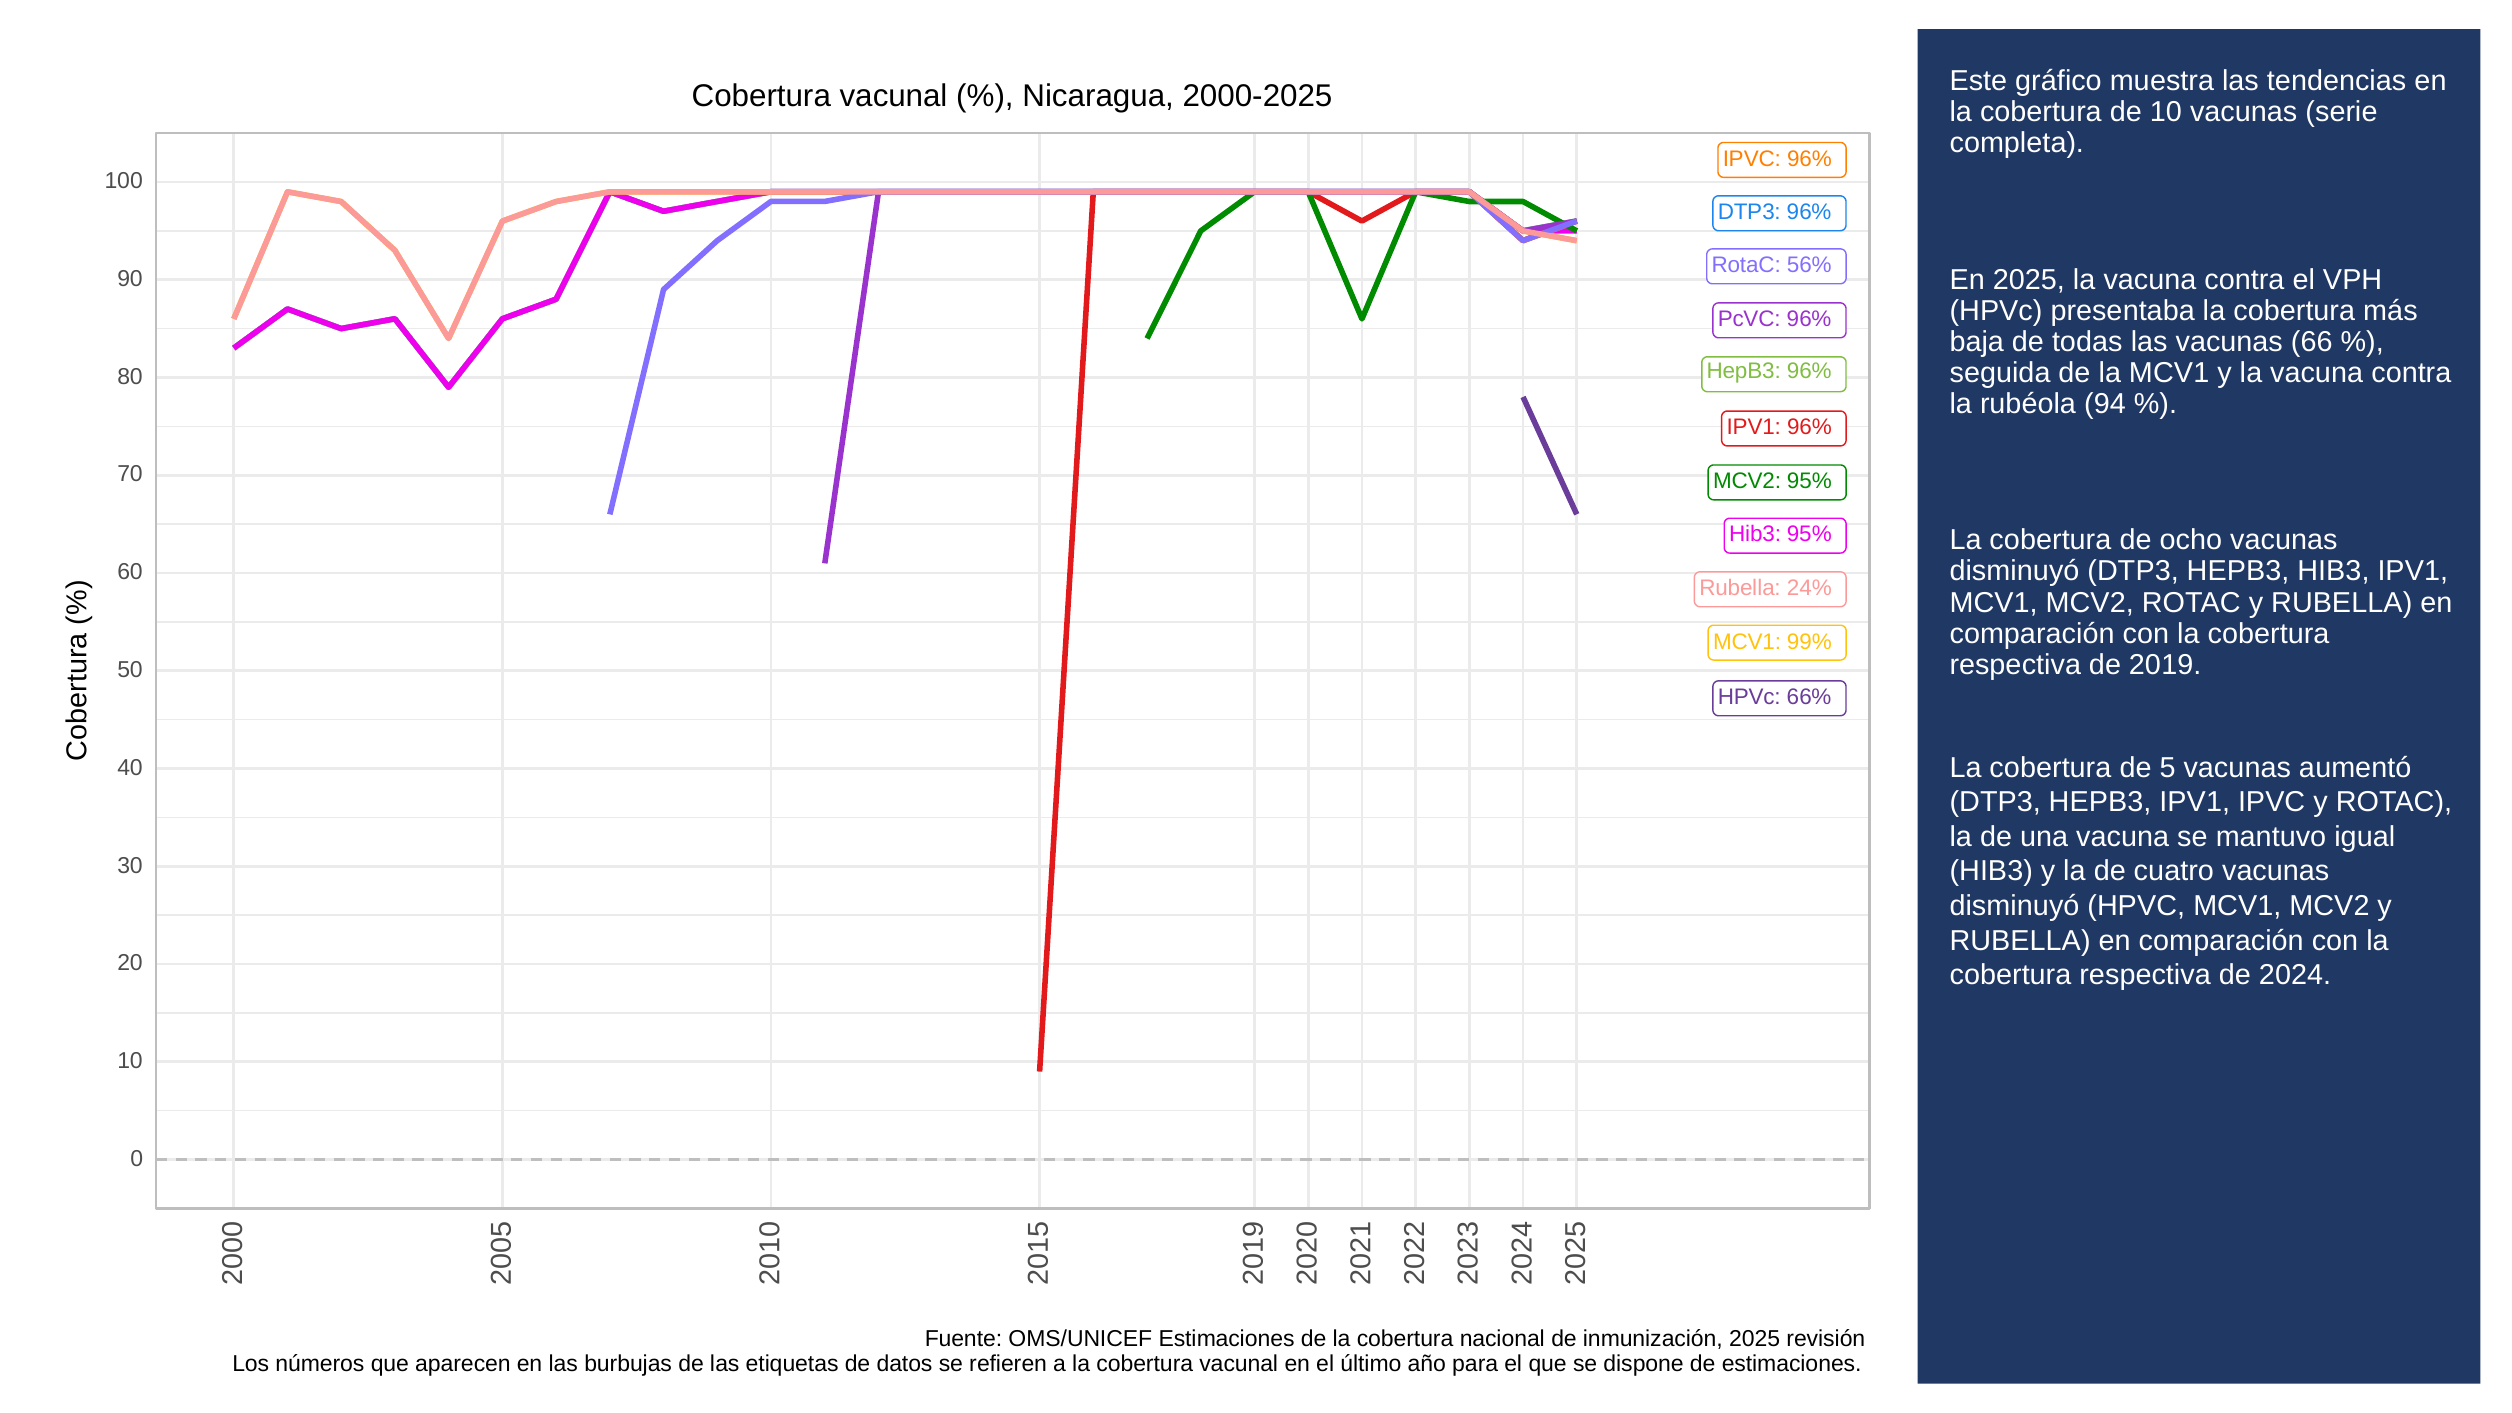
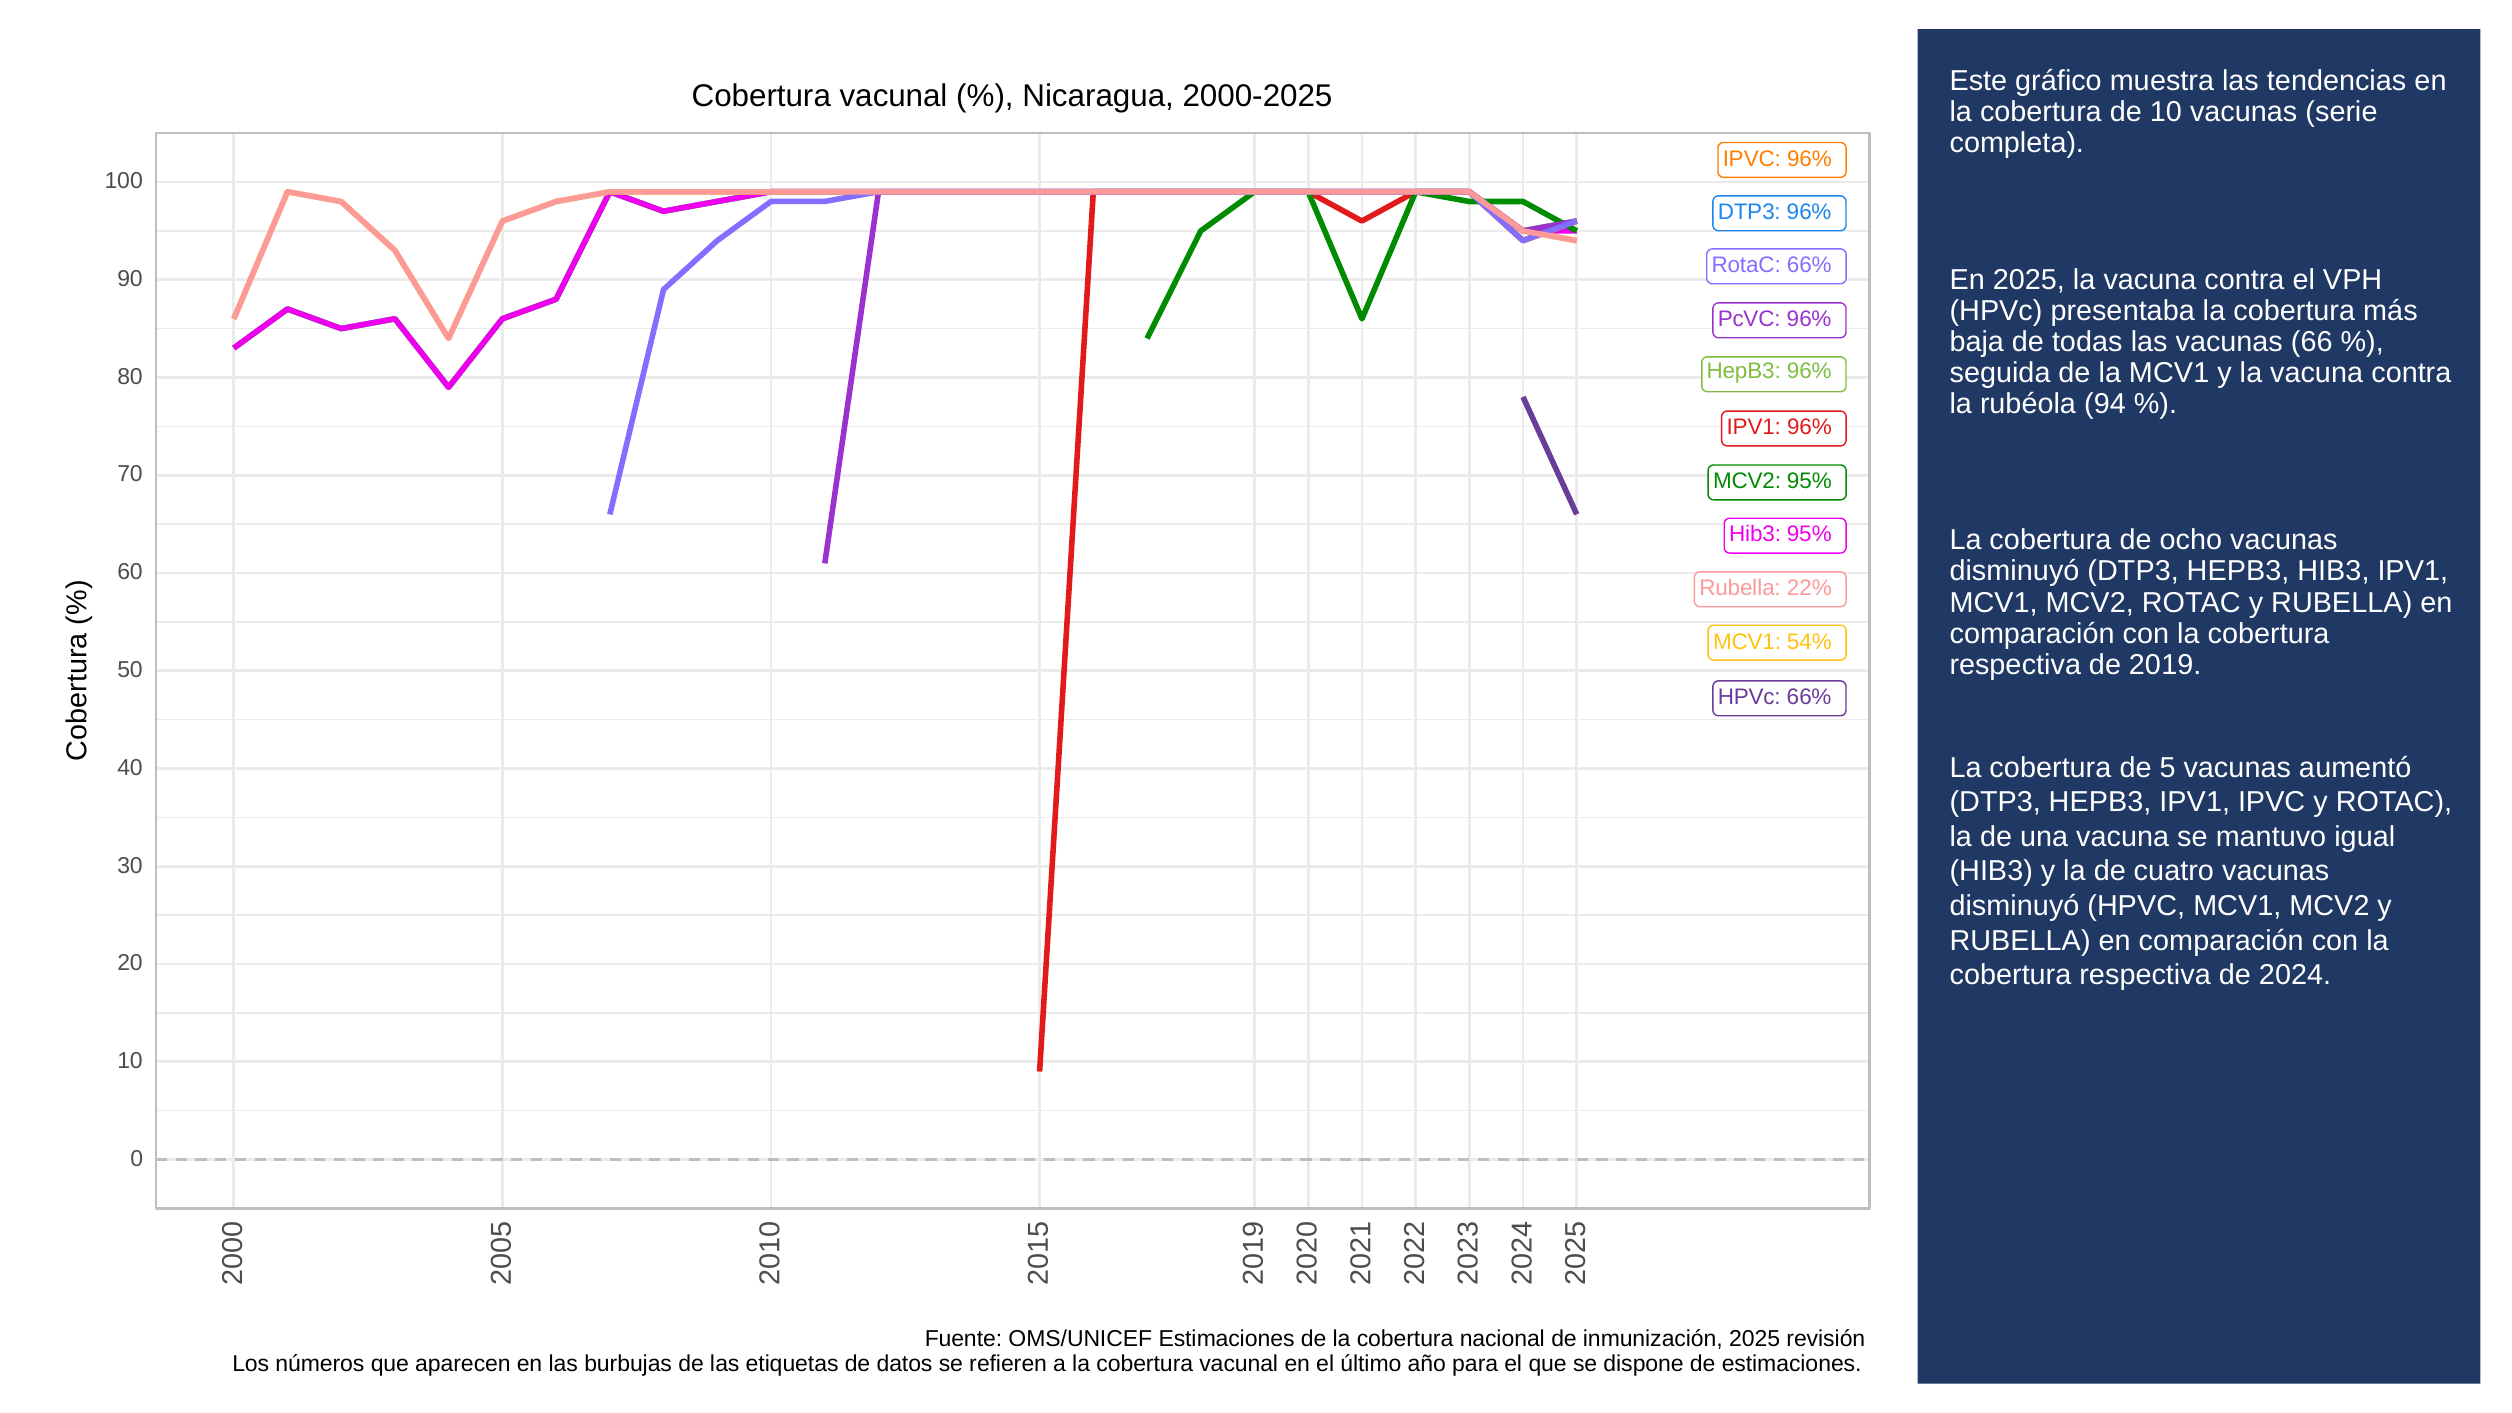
RotaC 56%: 56% -> 66%
24%: 24% -> 22%
99%: 99% -> 54%
